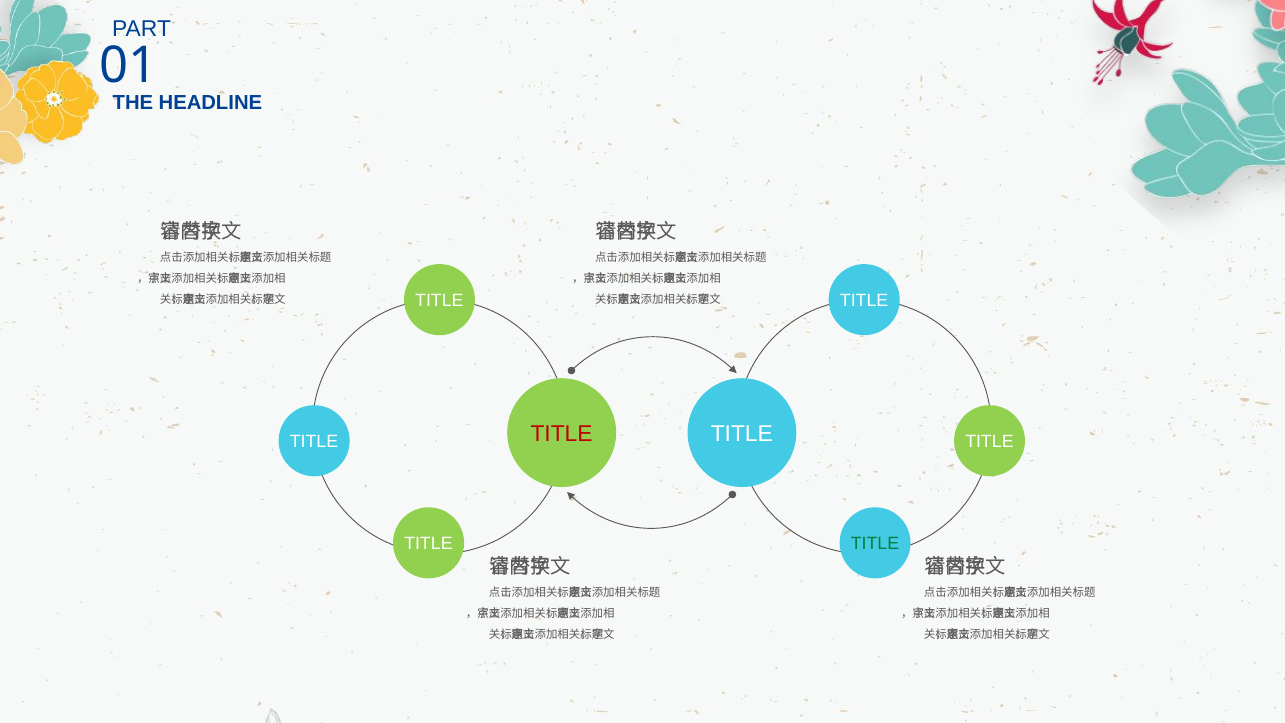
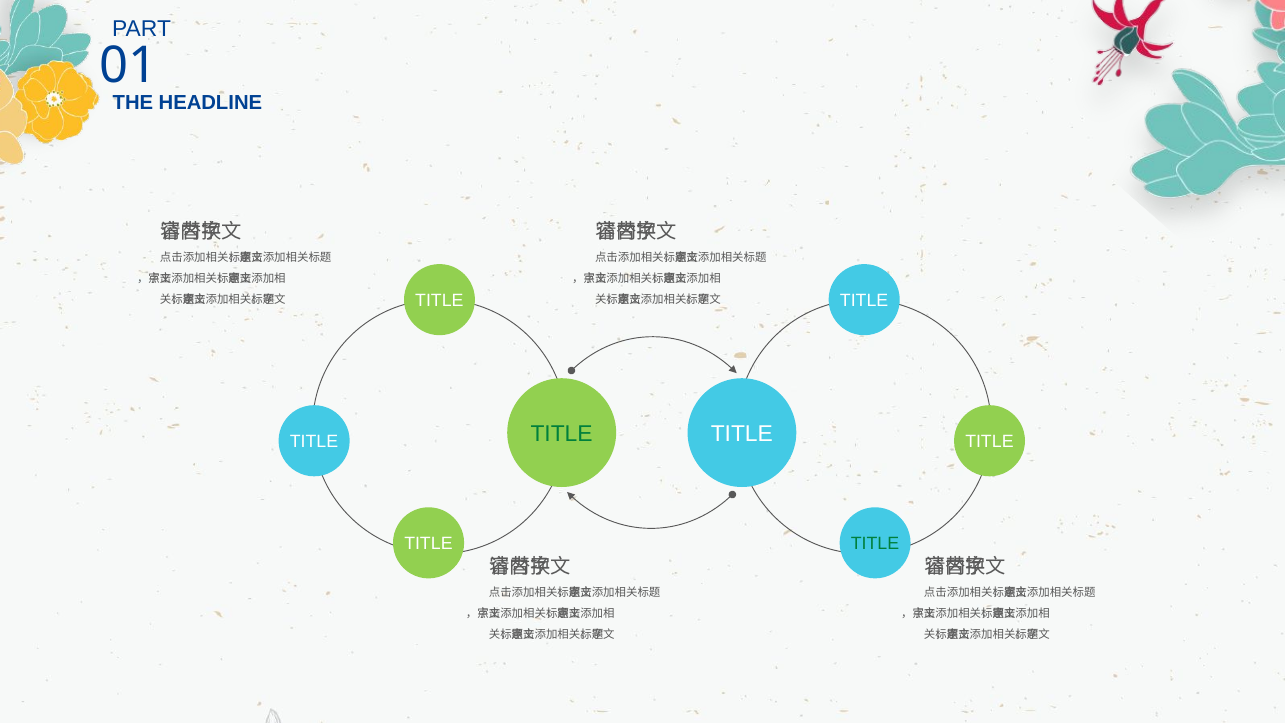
TITLE at (562, 434) colour: red -> green
